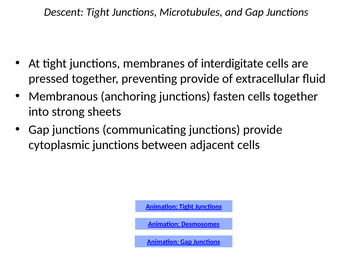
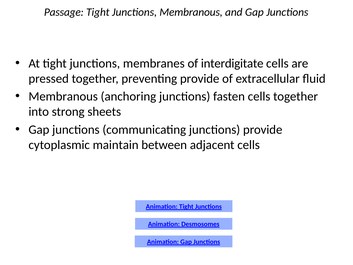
Descent: Descent -> Passage
Junctions Microtubules: Microtubules -> Membranous
cytoplasmic junctions: junctions -> maintain
